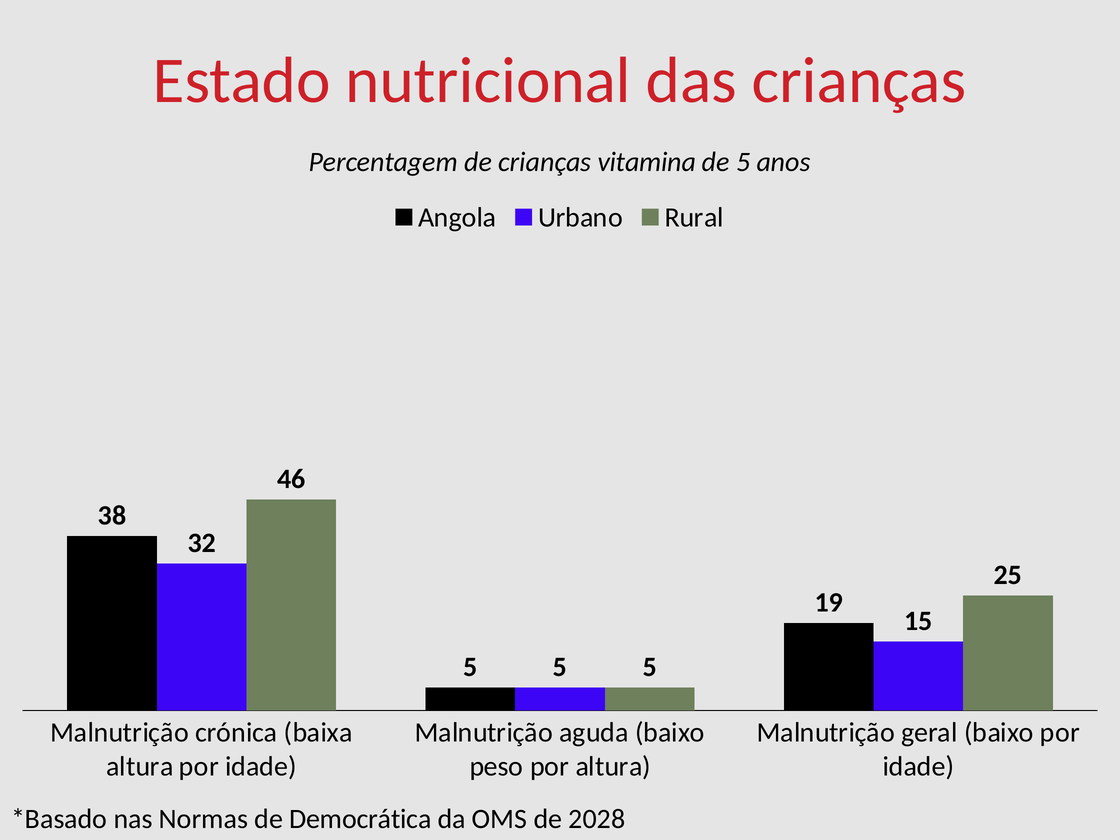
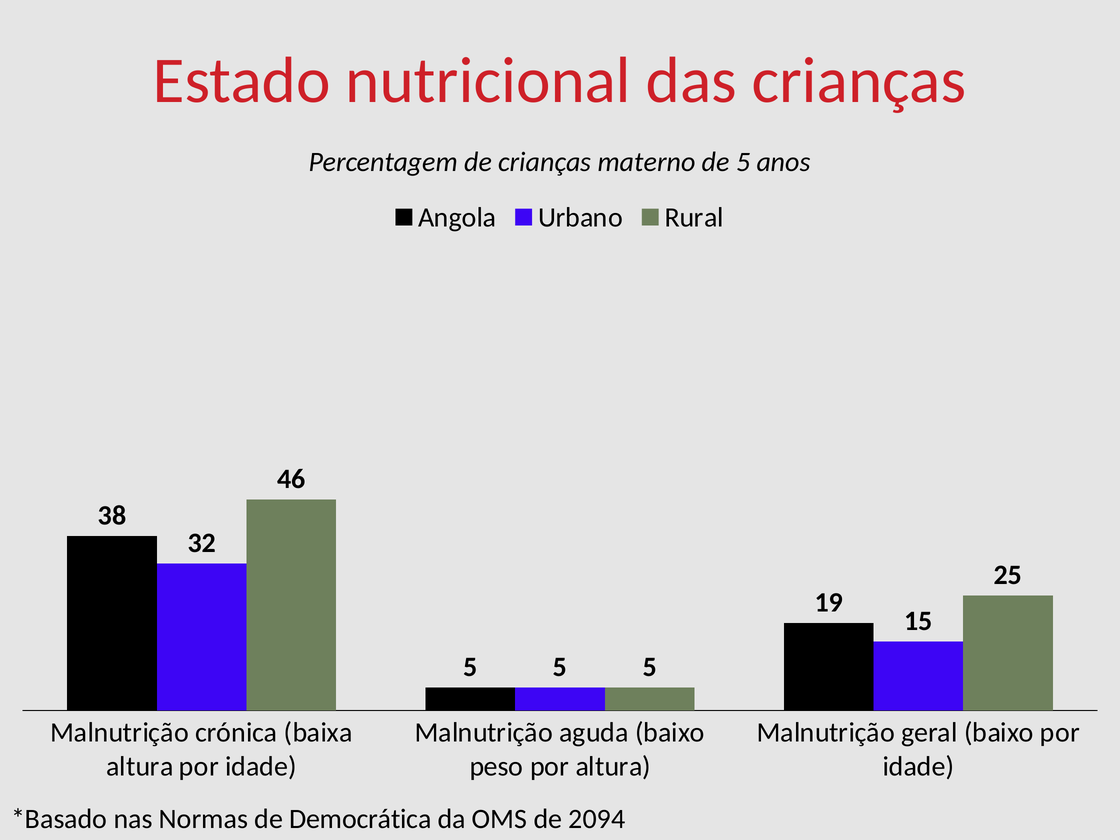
vitamina: vitamina -> materno
2028: 2028 -> 2094
